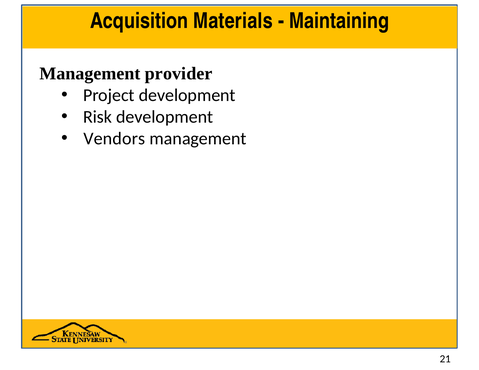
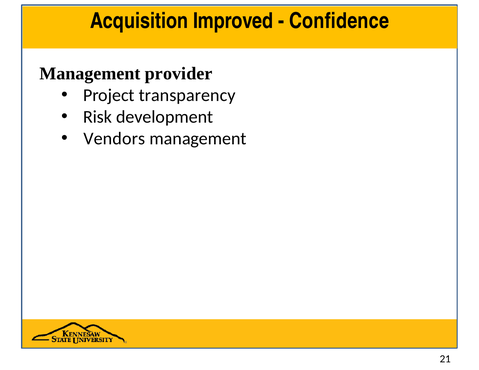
Materials: Materials -> Improved
Maintaining: Maintaining -> Confidence
Project development: development -> transparency
